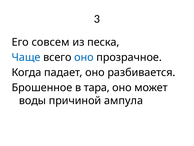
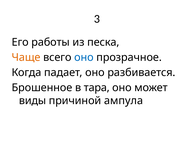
совсем: совсем -> работы
Чаще colour: blue -> orange
воды: воды -> виды
